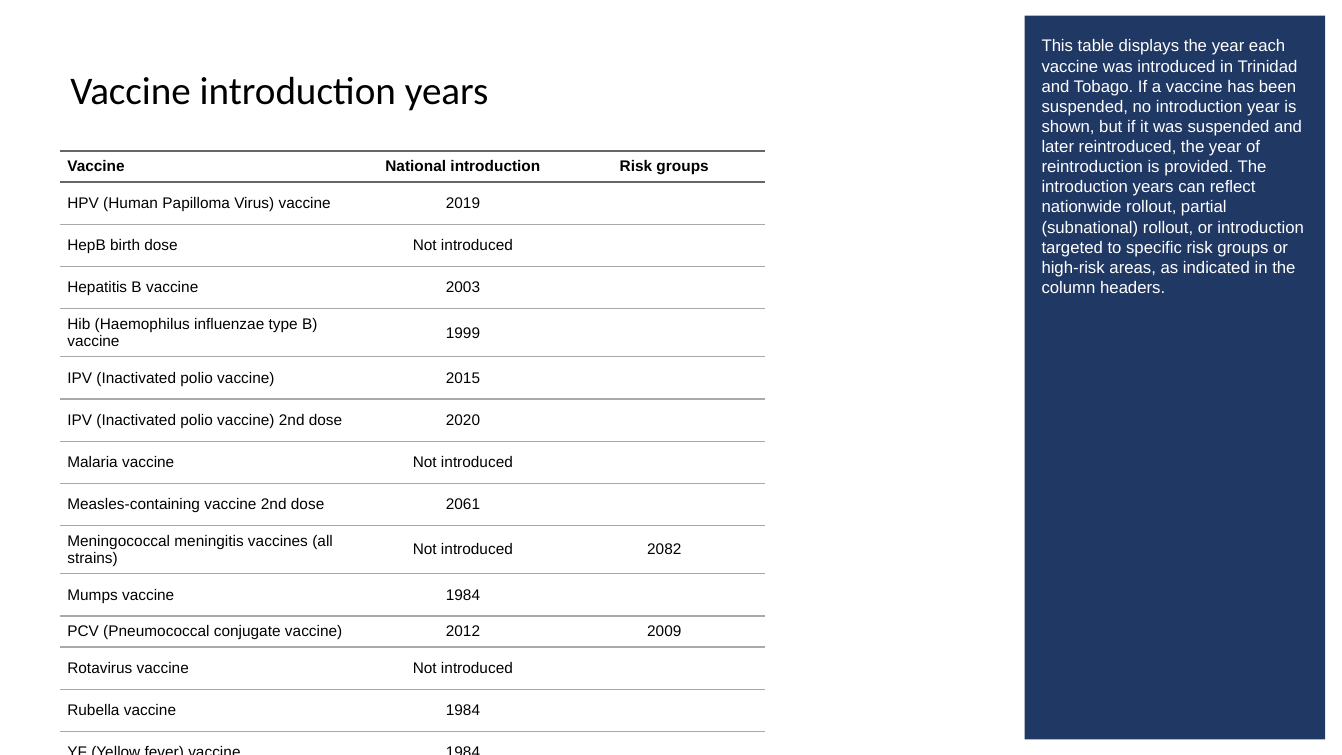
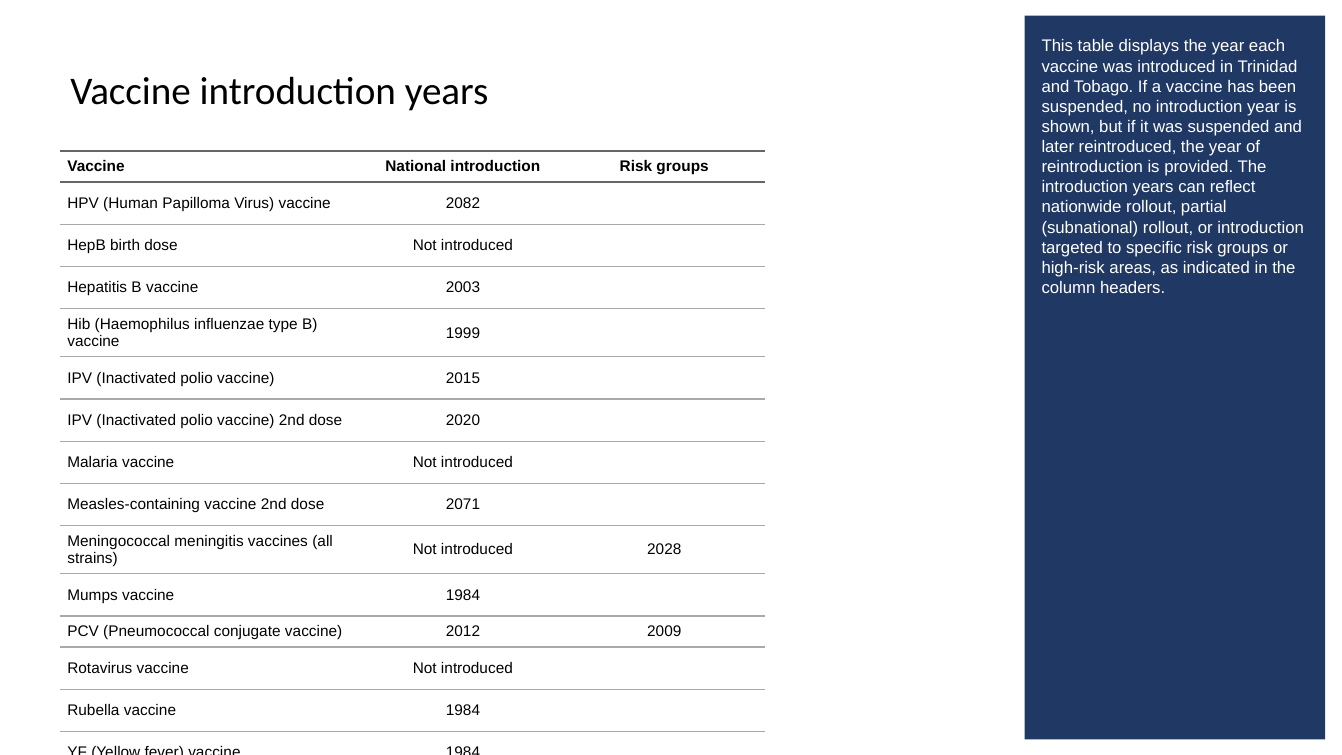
2019: 2019 -> 2082
2061: 2061 -> 2071
2082: 2082 -> 2028
